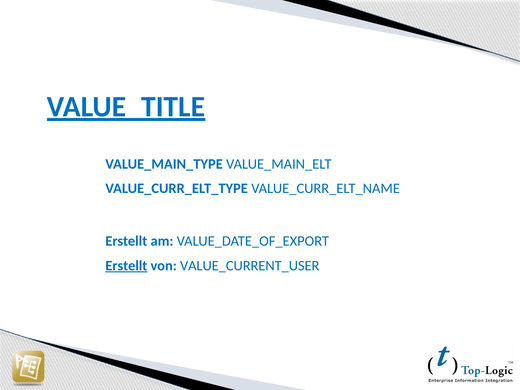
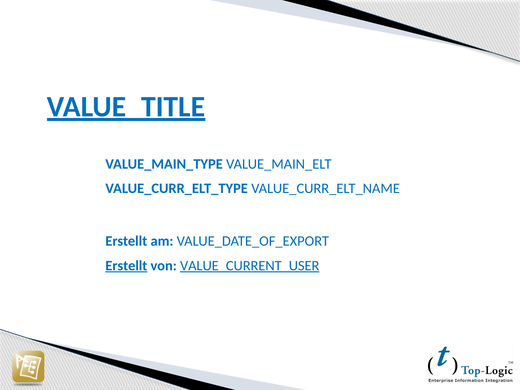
VALUE_CURRENT_USER underline: none -> present
